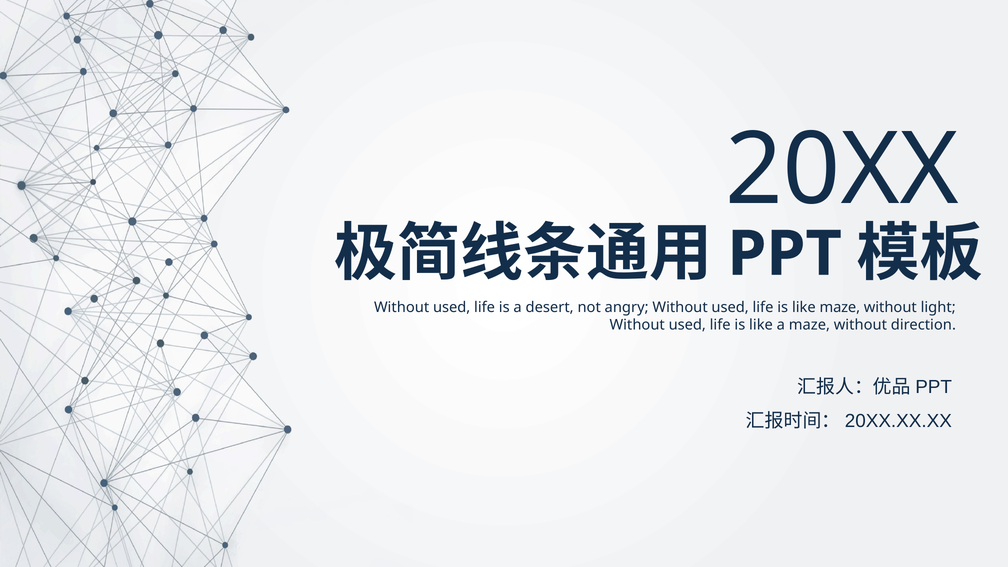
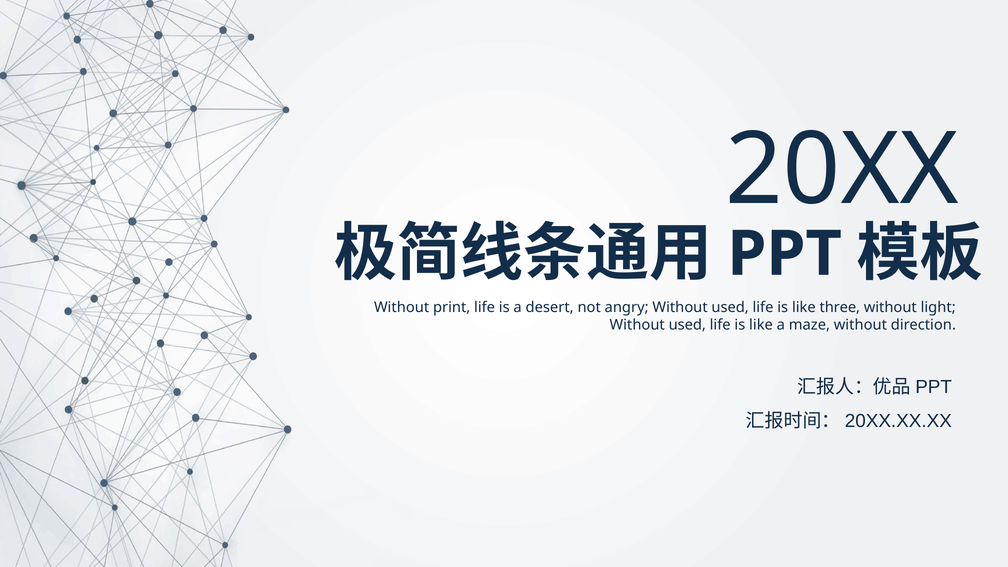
used at (452, 307): used -> print
like maze: maze -> three
